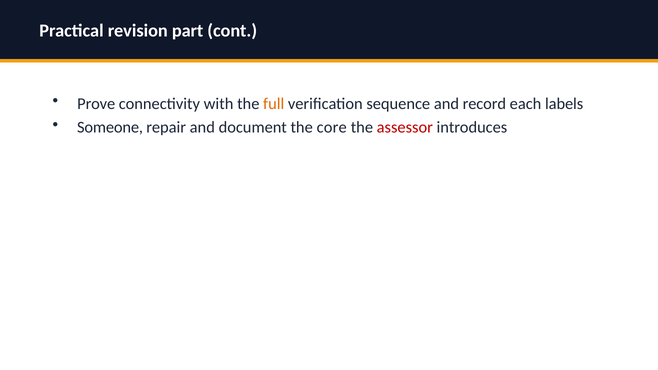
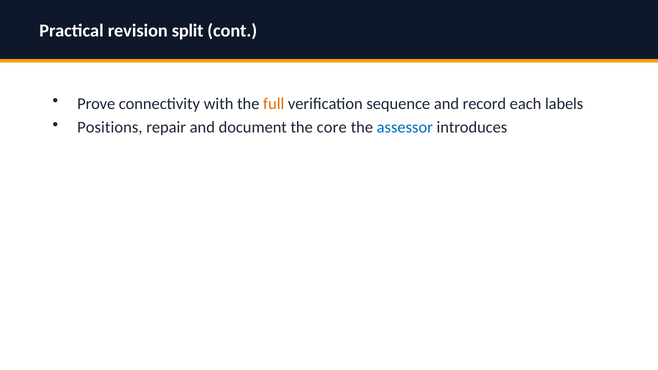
part: part -> split
Someone: Someone -> Positions
assessor colour: red -> blue
